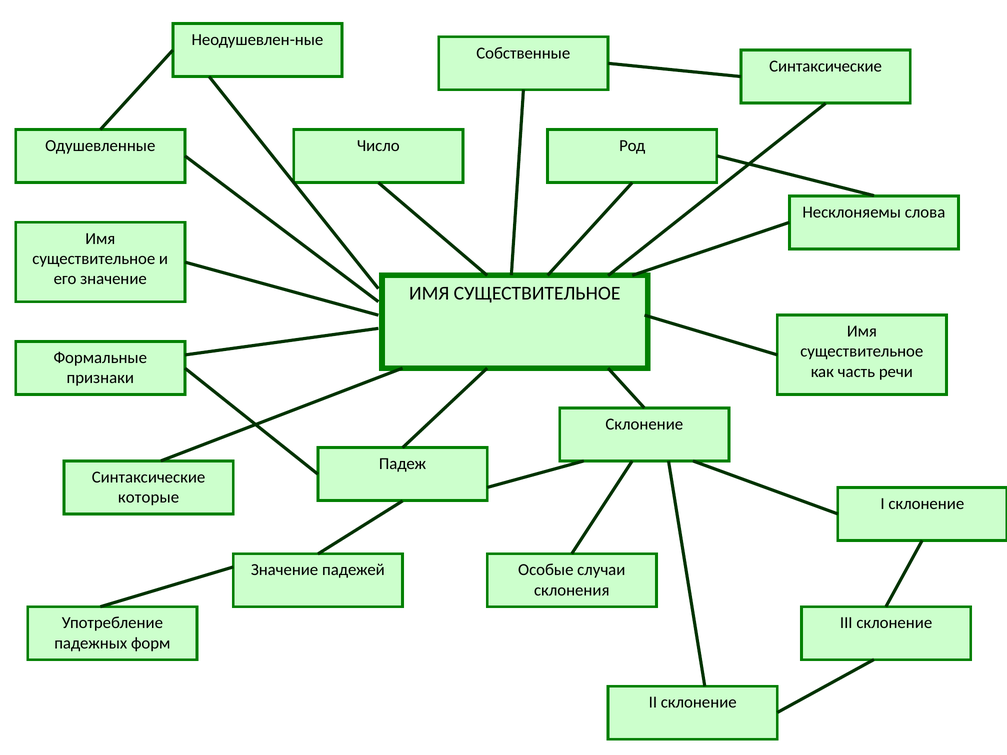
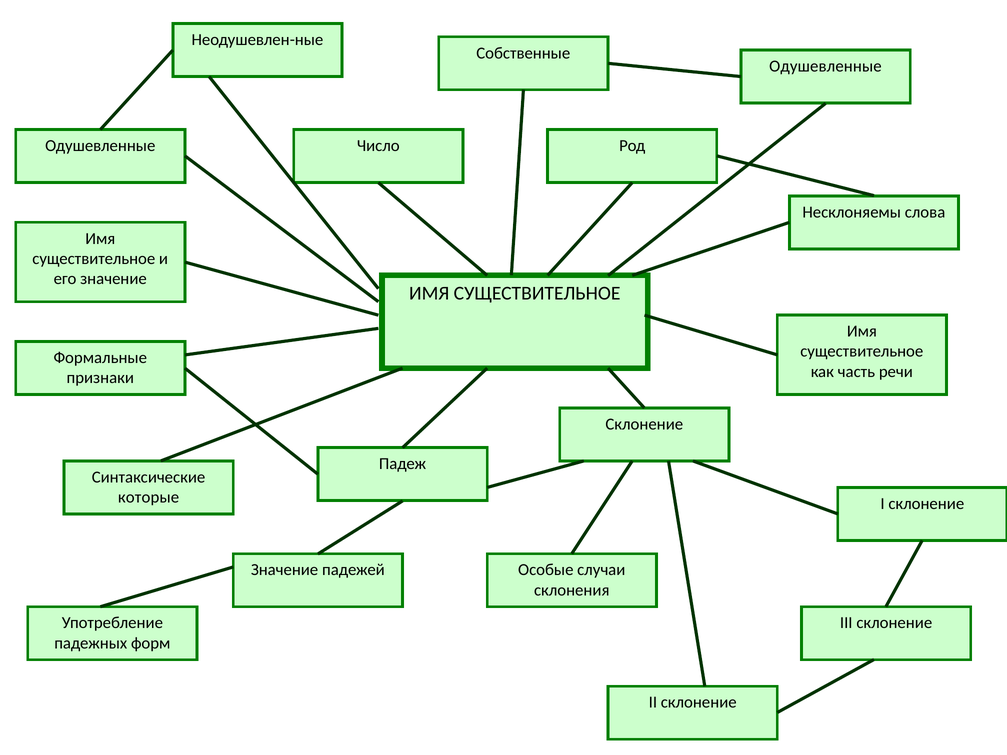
Синтаксические at (826, 66): Синтаксические -> Одушевленные
